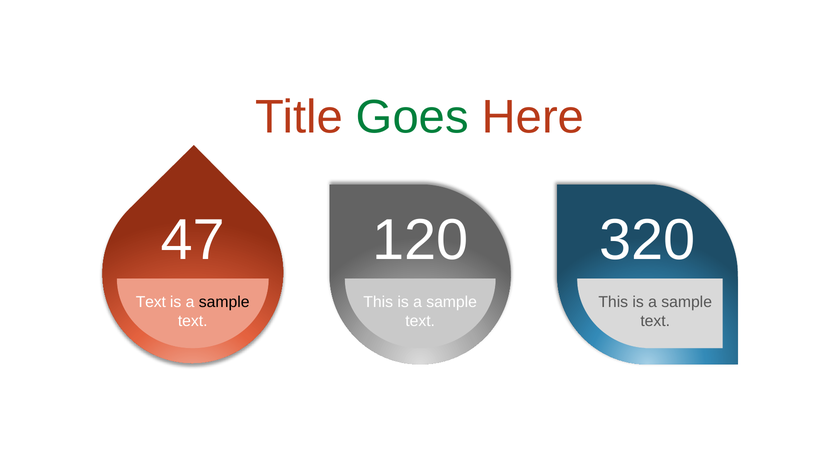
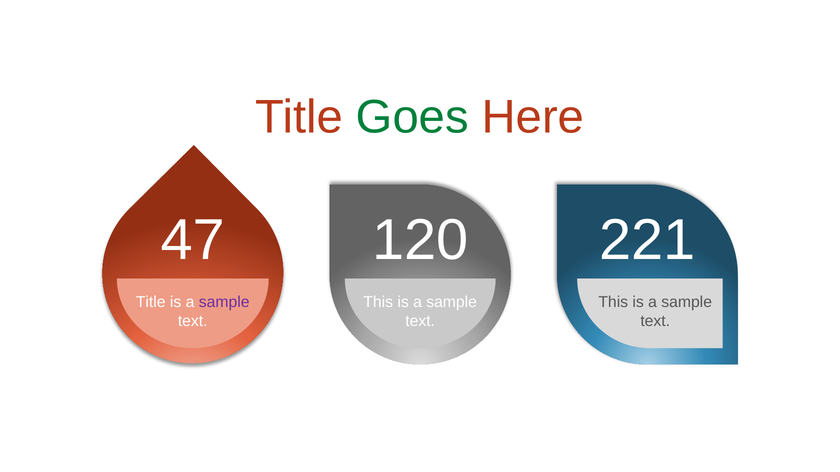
320: 320 -> 221
Text at (151, 303): Text -> Title
sample at (224, 303) colour: black -> purple
